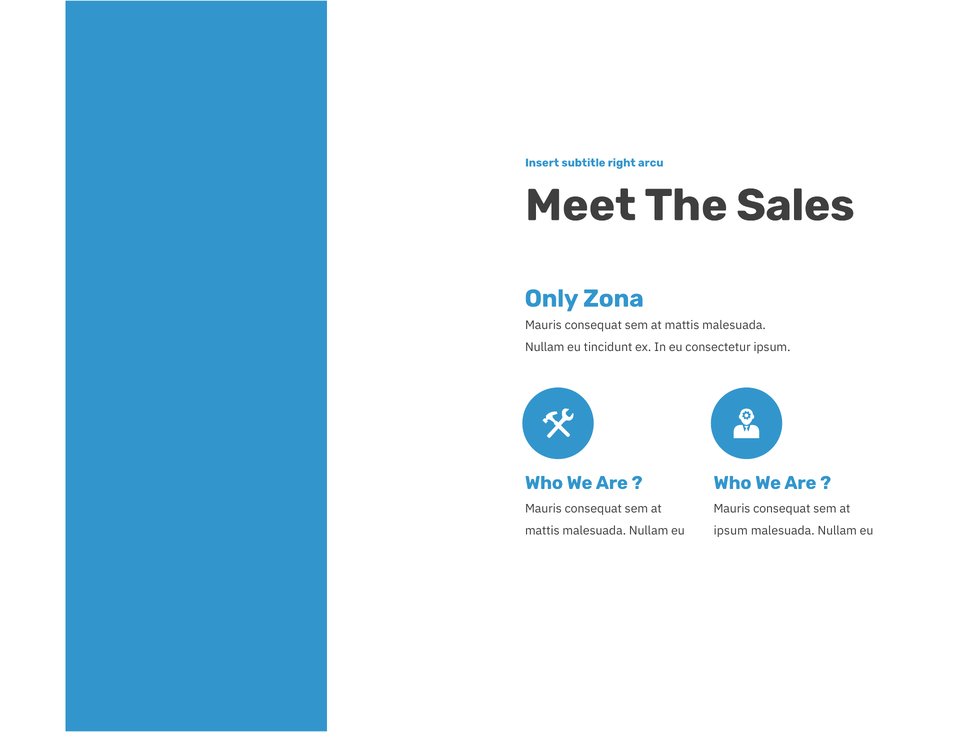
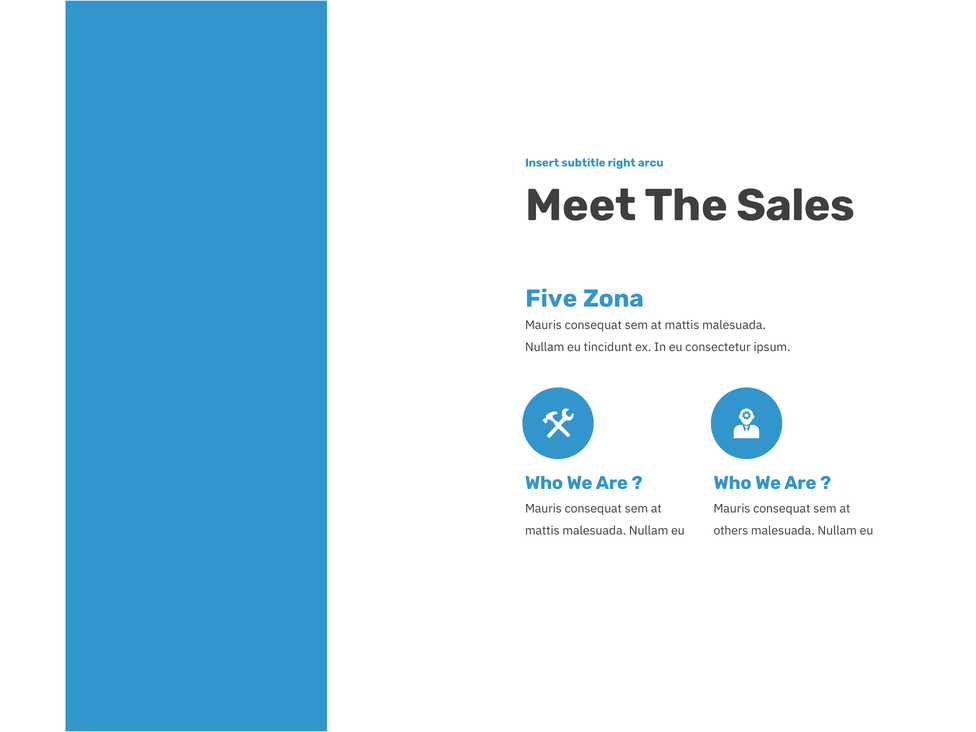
Only: Only -> Five
ipsum at (731, 531): ipsum -> others
